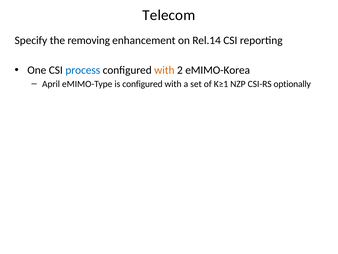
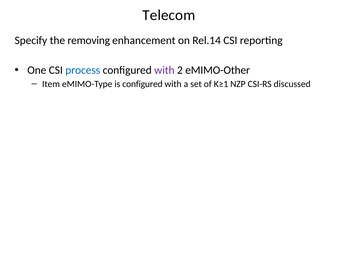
with at (164, 70) colour: orange -> purple
eMIMO-Korea: eMIMO-Korea -> eMIMO-Other
April: April -> Item
optionally: optionally -> discussed
